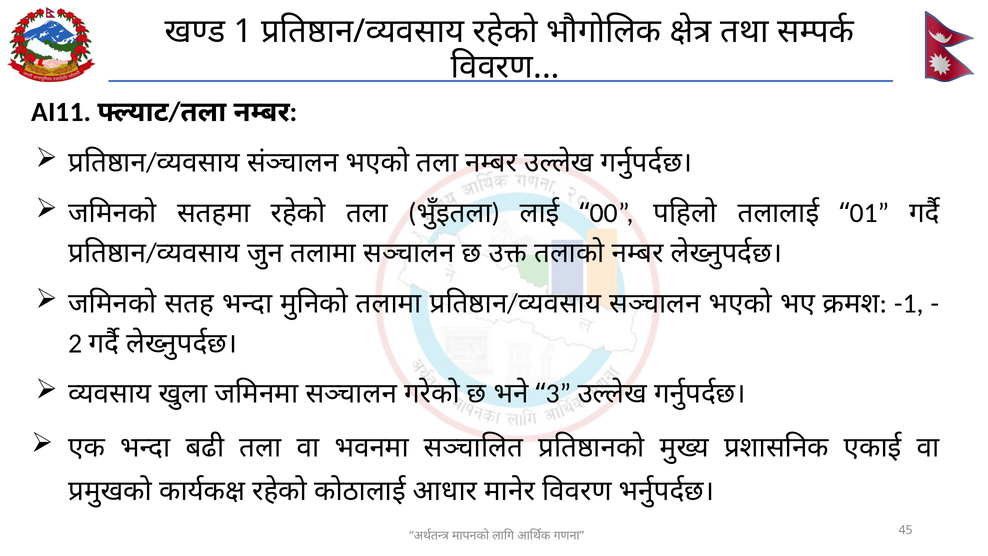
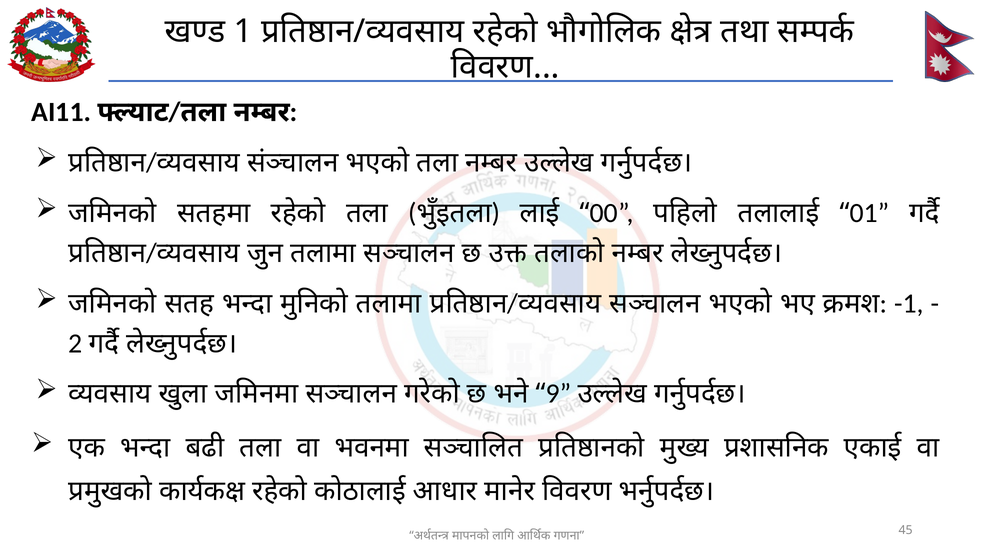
3: 3 -> 9
